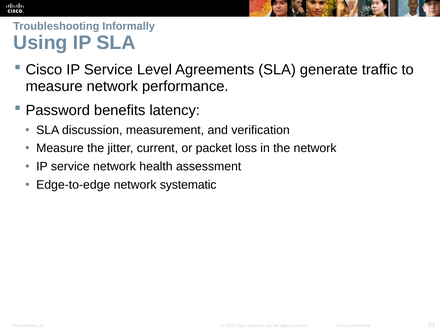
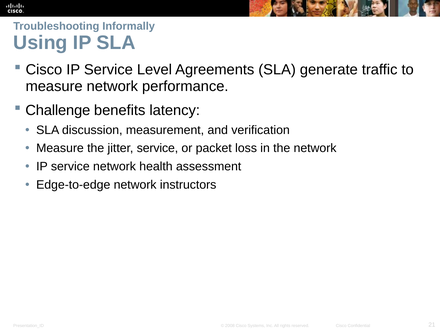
Password: Password -> Challenge
jitter current: current -> service
systematic: systematic -> instructors
